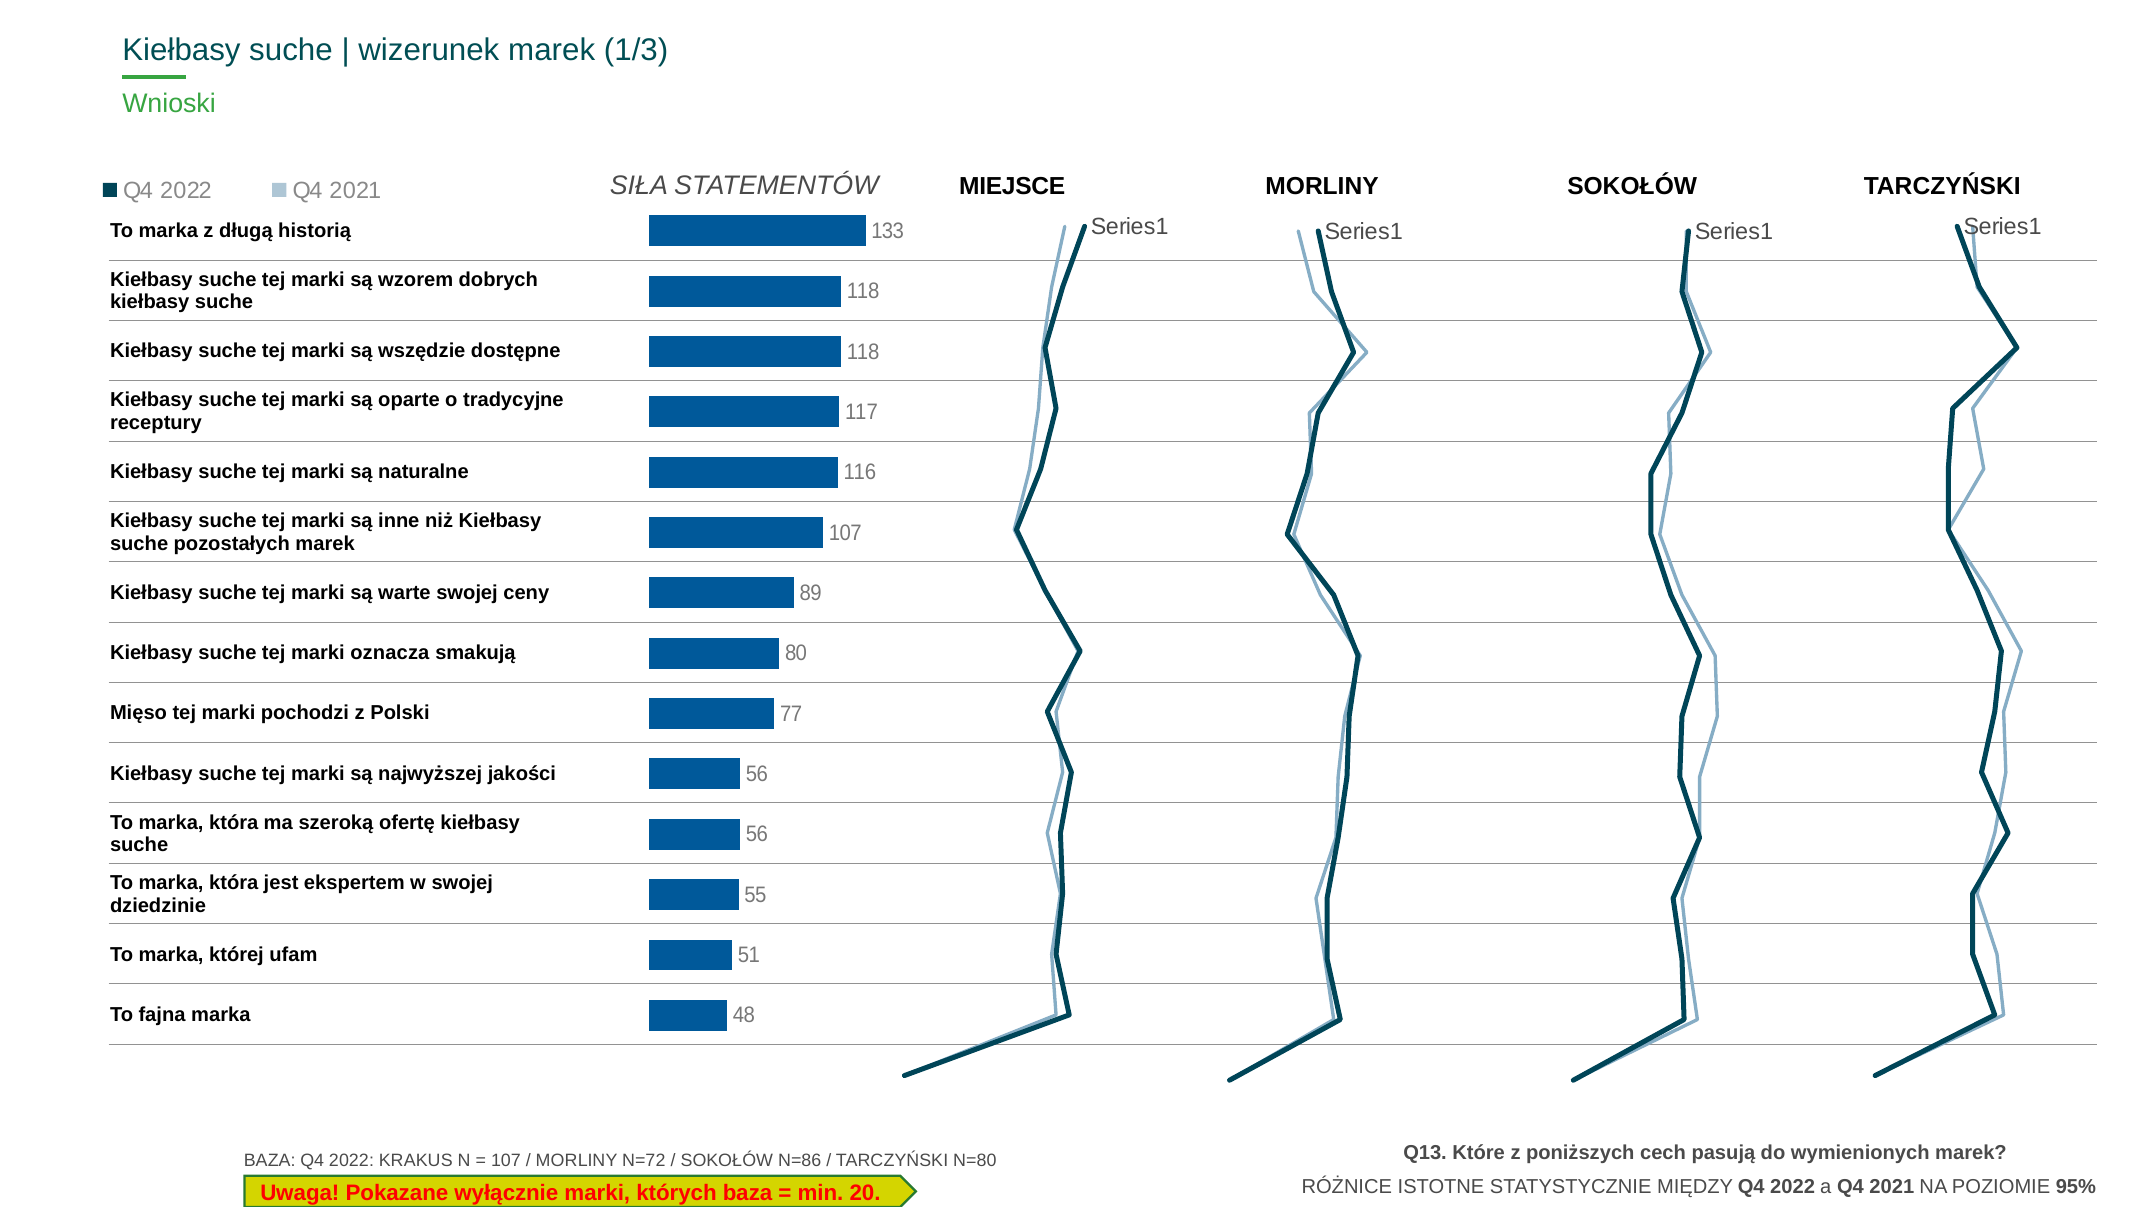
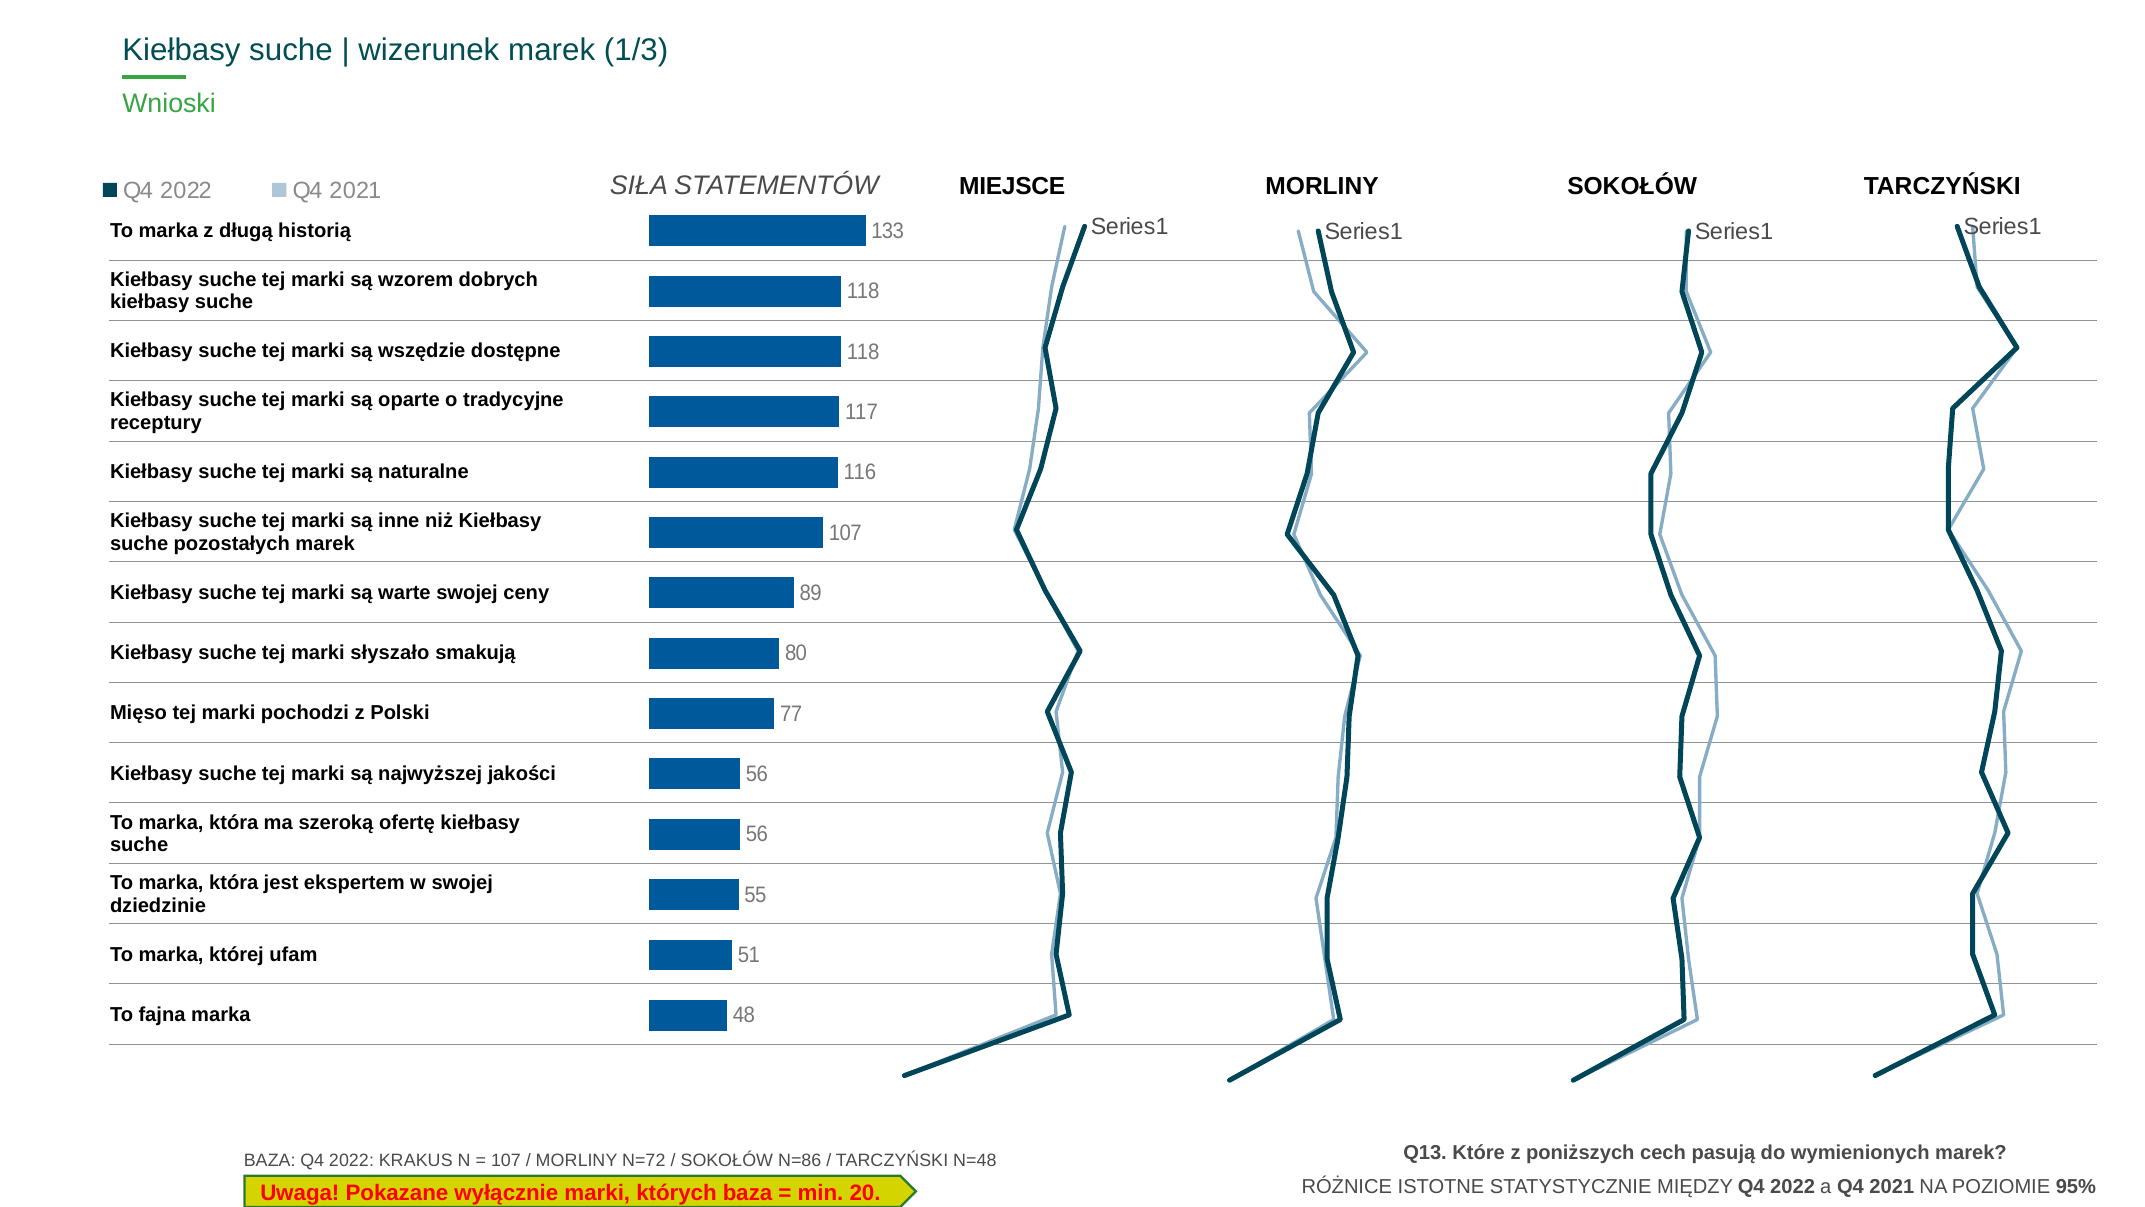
oznacza: oznacza -> słyszało
N=80: N=80 -> N=48
